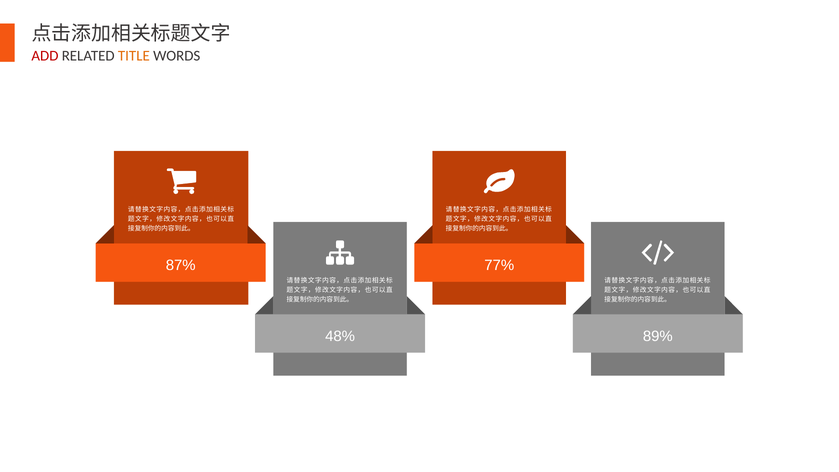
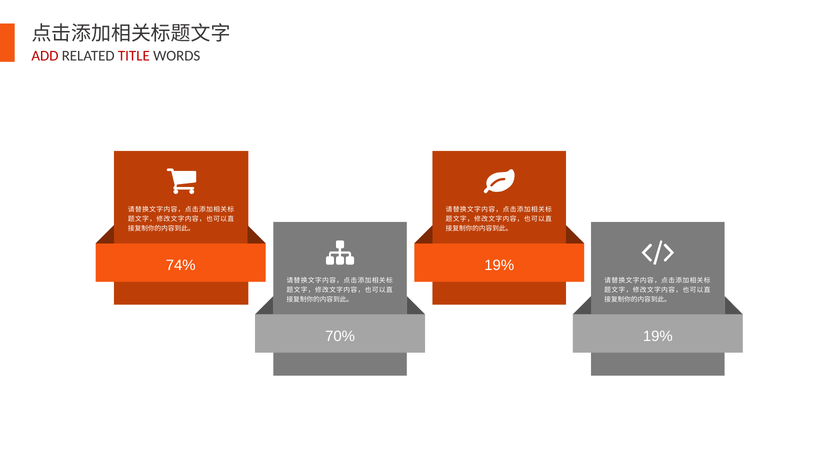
TITLE colour: orange -> red
87%: 87% -> 74%
77% at (499, 265): 77% -> 19%
48%: 48% -> 70%
89% at (658, 336): 89% -> 19%
